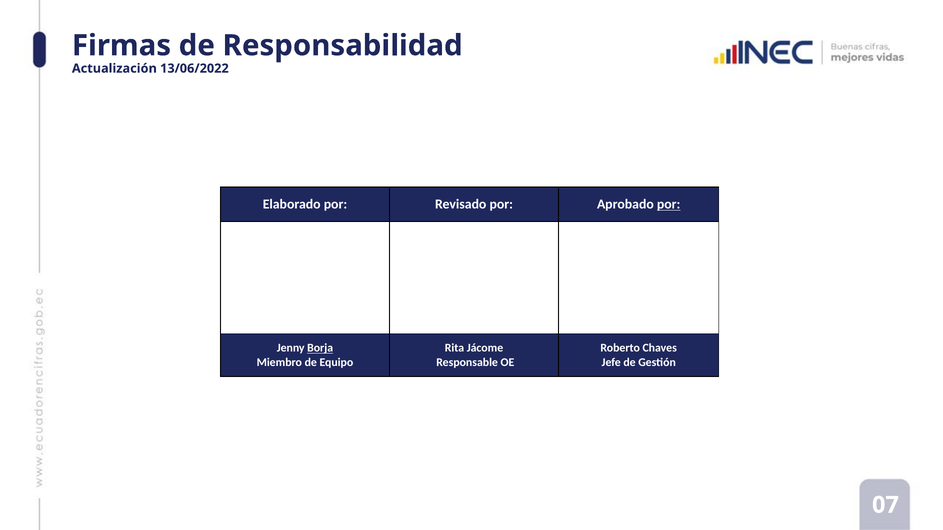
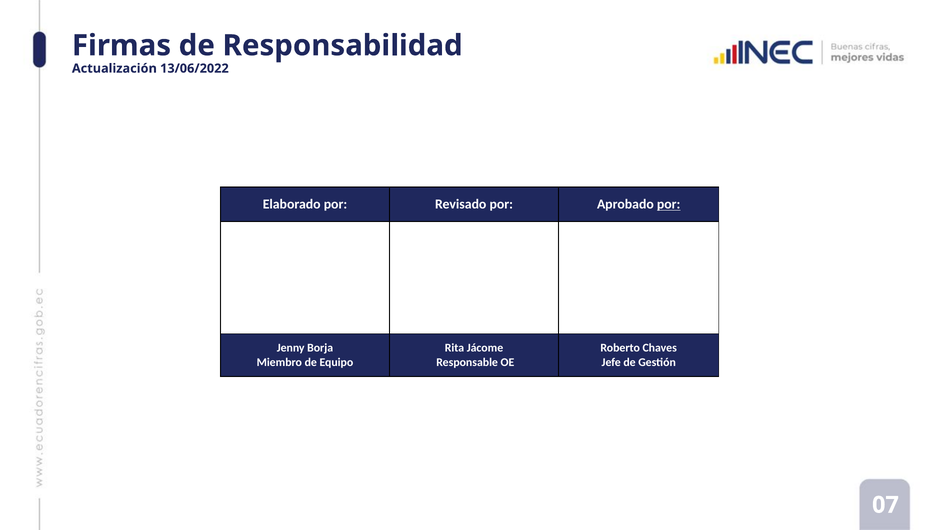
Borja underline: present -> none
